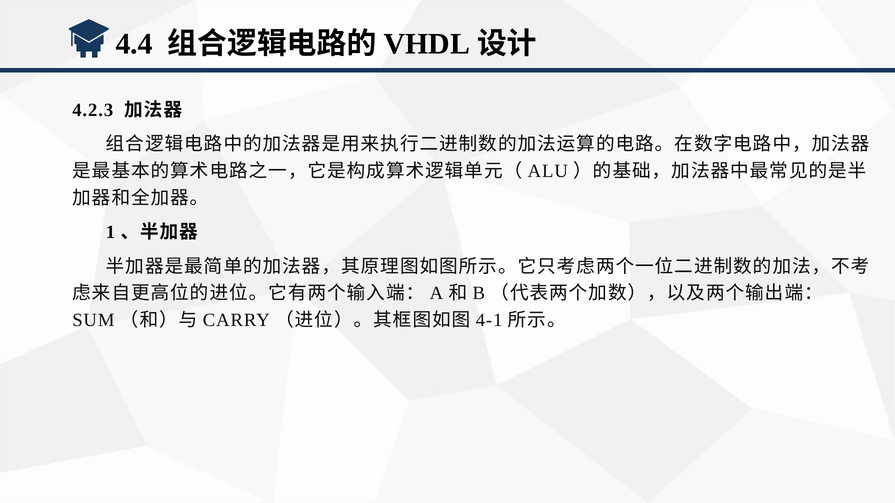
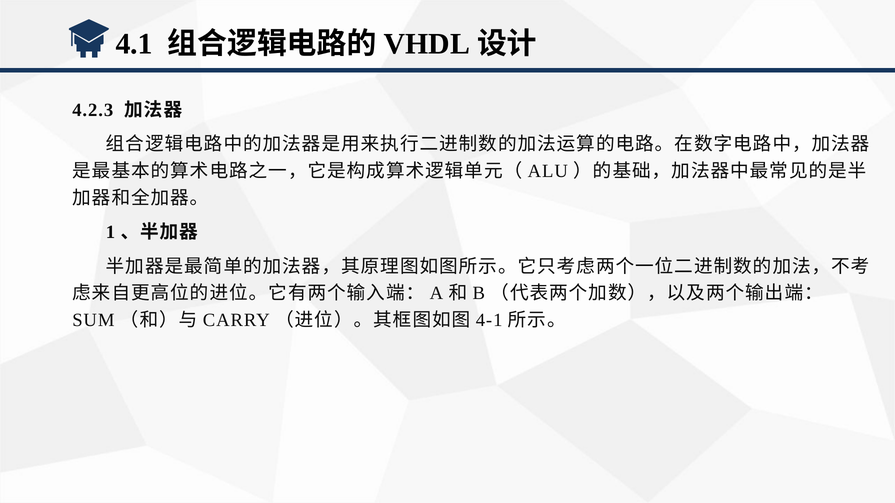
4.4: 4.4 -> 4.1
